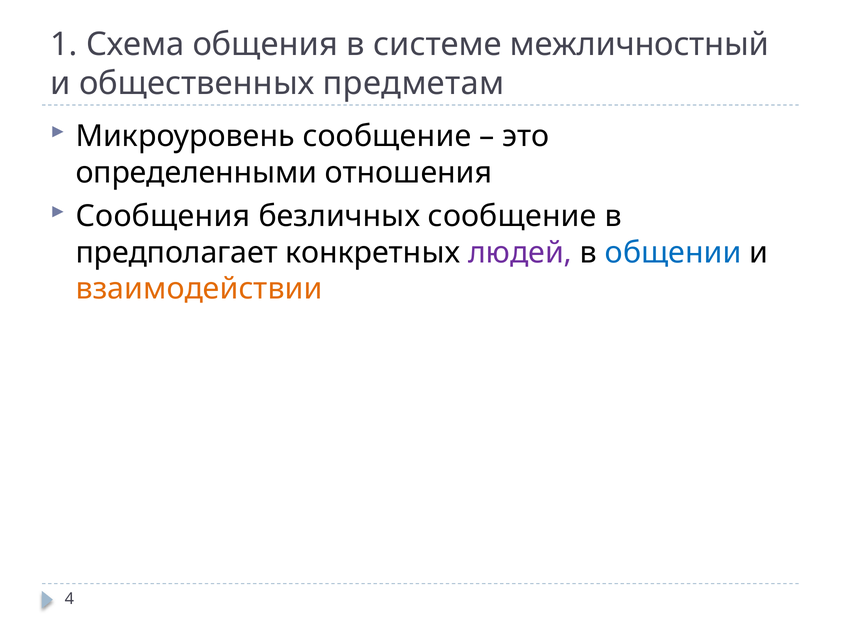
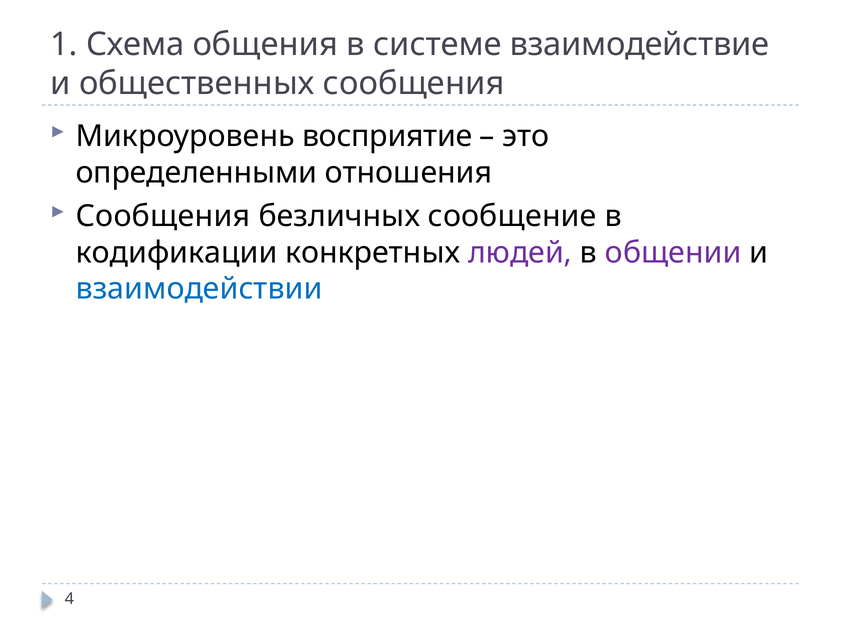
межличностный: межличностный -> взаимодействие
общественных предметам: предметам -> сообщения
Микроуровень сообщение: сообщение -> восприятие
предполагает: предполагает -> кодификации
общении colour: blue -> purple
взаимодействии colour: orange -> blue
